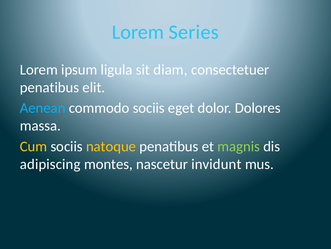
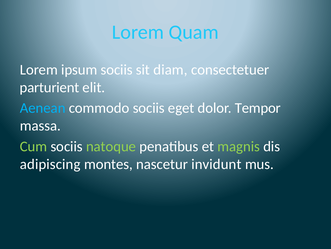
Series: Series -> Quam
ipsum ligula: ligula -> sociis
penatibus at (49, 87): penatibus -> parturient
Dolores: Dolores -> Tempor
Cum colour: yellow -> light green
natoque colour: yellow -> light green
